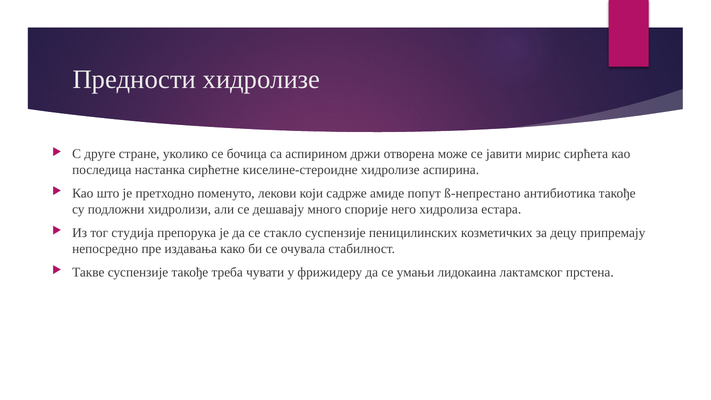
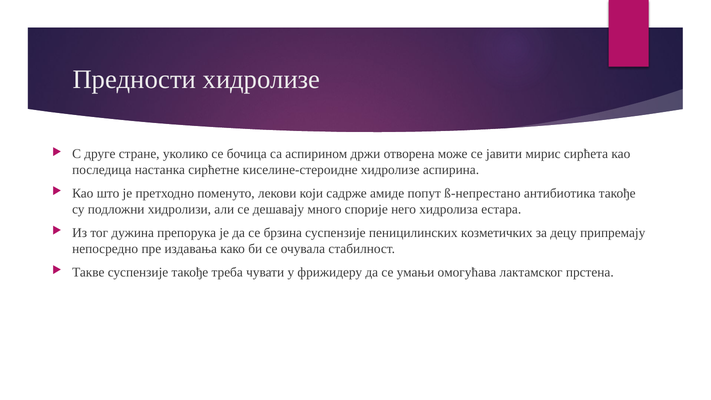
студија: студија -> дужина
стакло: стакло -> брзина
лидокаина: лидокаина -> омогућава
